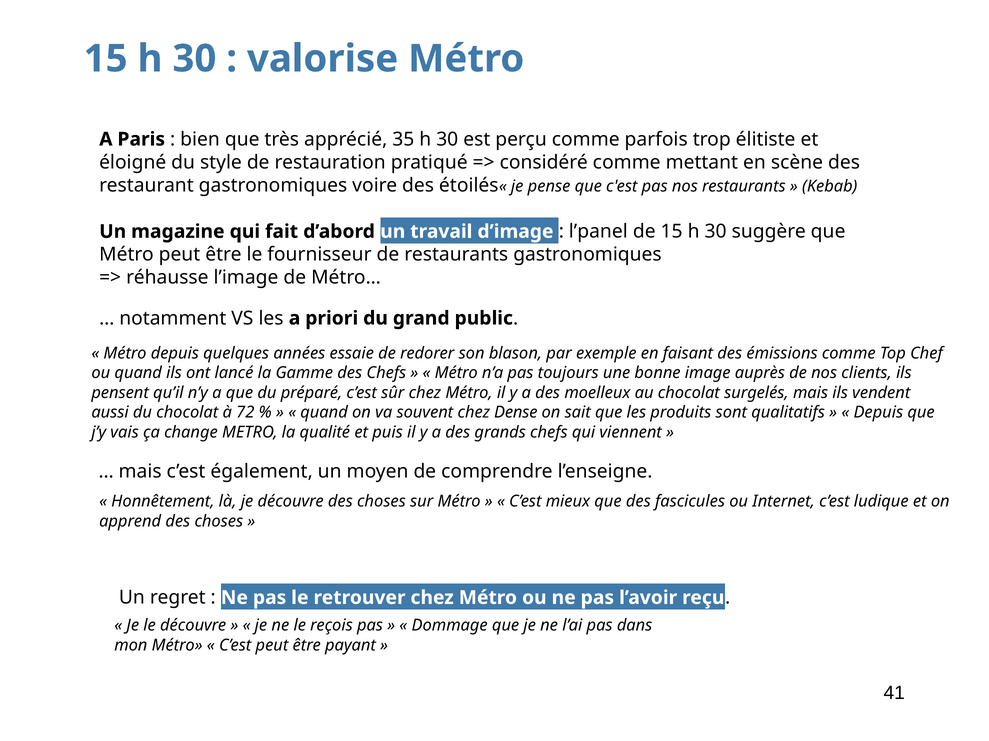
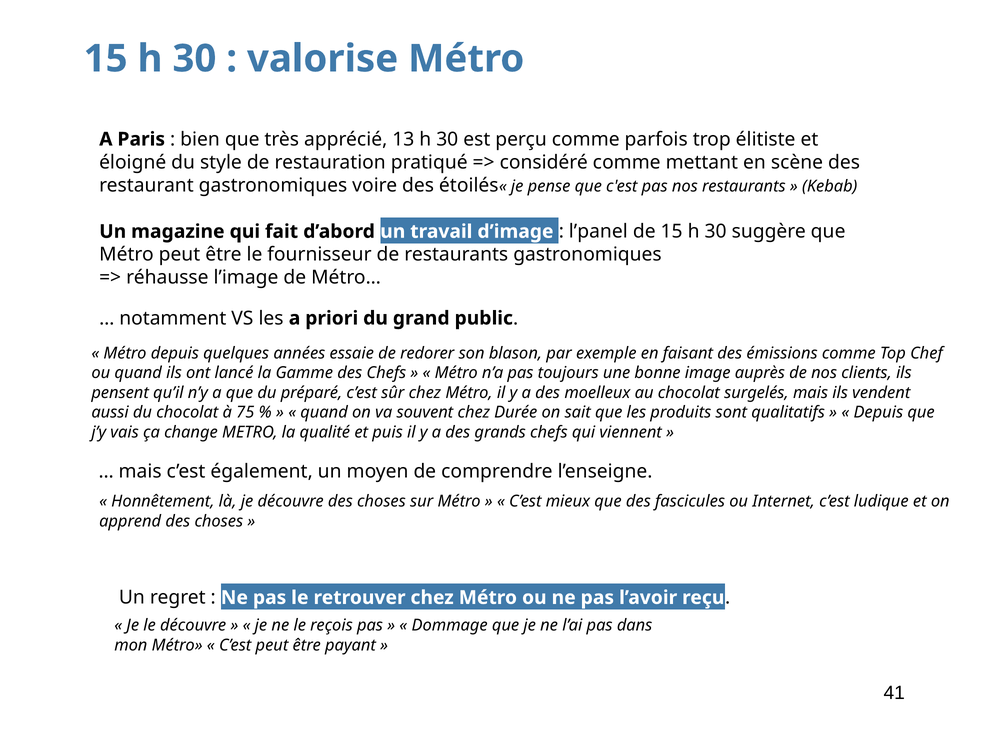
35: 35 -> 13
72: 72 -> 75
Dense: Dense -> Durée
